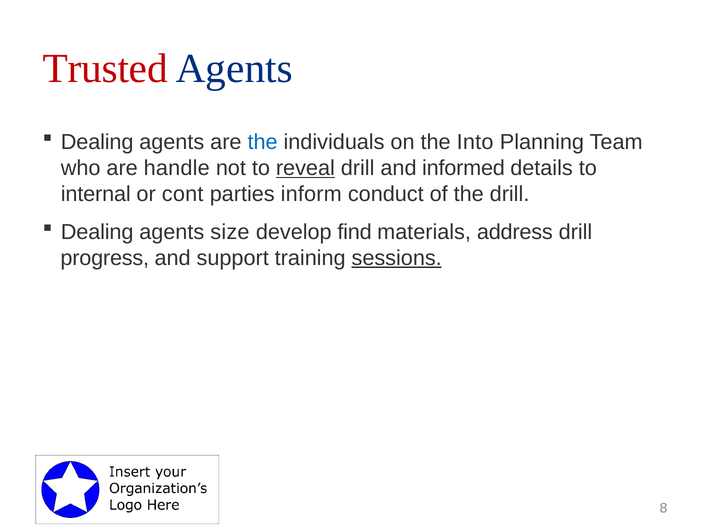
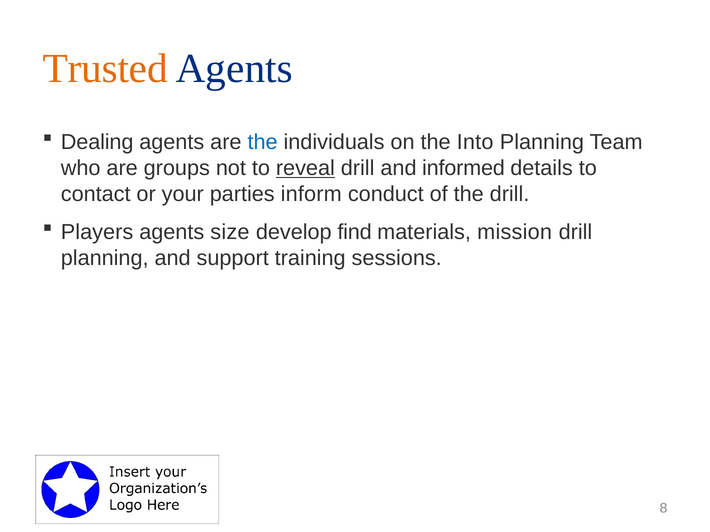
Trusted colour: red -> orange
handle: handle -> groups
internal: internal -> contact
cont: cont -> your
Dealing at (97, 232): Dealing -> Players
address: address -> mission
progress at (105, 258): progress -> planning
sessions underline: present -> none
